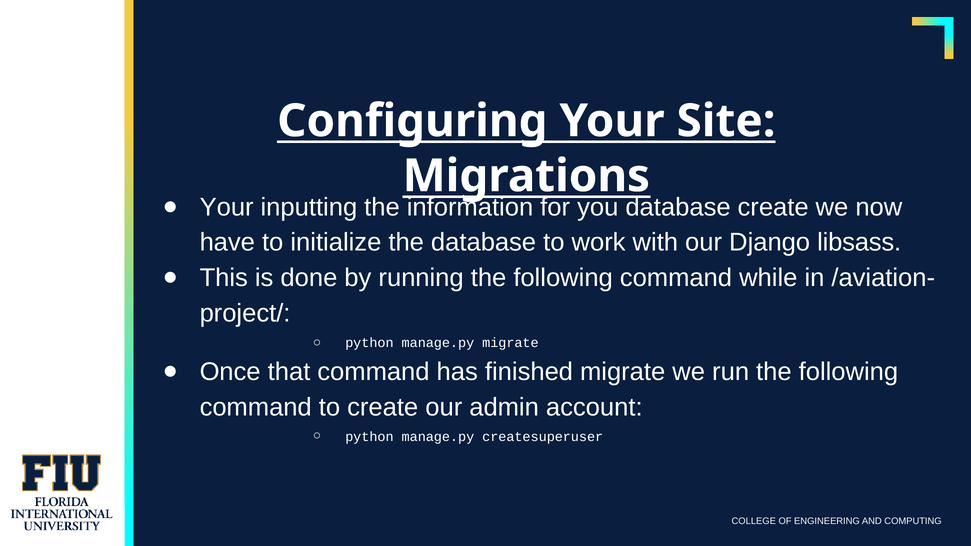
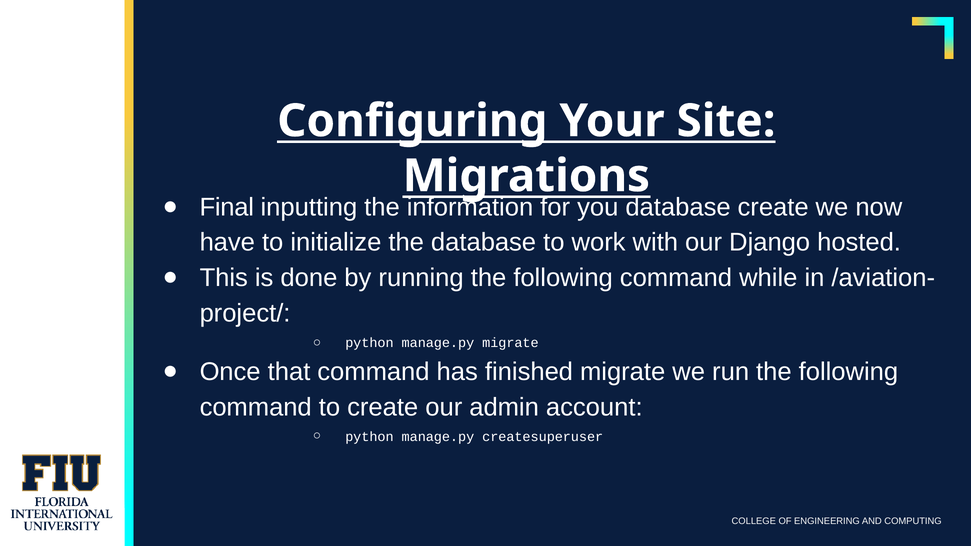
Your at (227, 207): Your -> Final
libsass: libsass -> hosted
